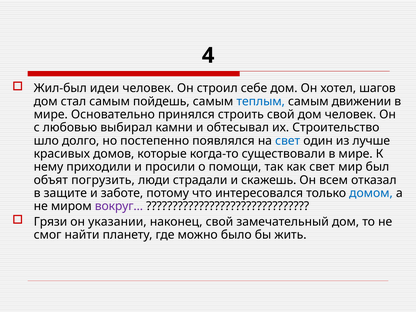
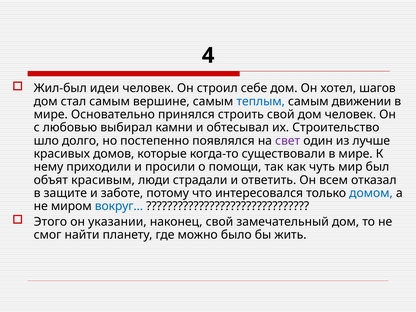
пойдешь: пойдешь -> вершине
свет at (288, 141) colour: blue -> purple
как свет: свет -> чуть
погрузить: погрузить -> красивым
скажешь: скажешь -> ответить
вокруг… colour: purple -> blue
Грязи: Грязи -> Этого
